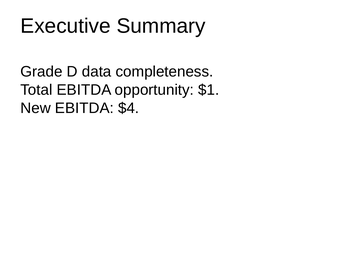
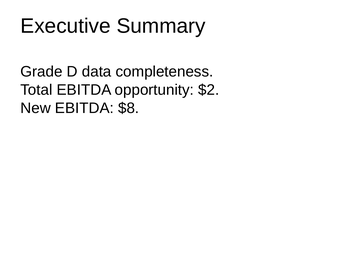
$1: $1 -> $2
$4: $4 -> $8
